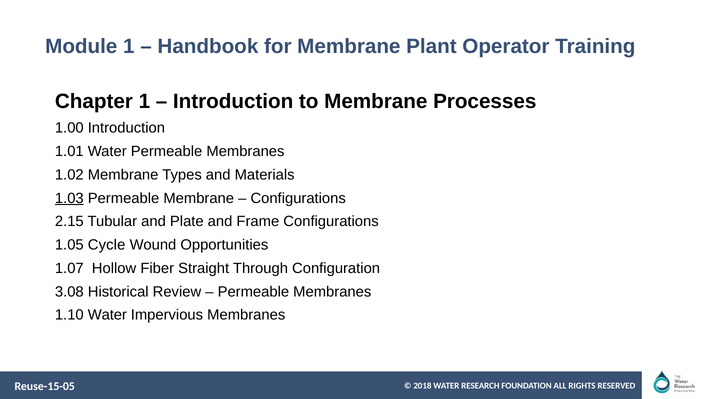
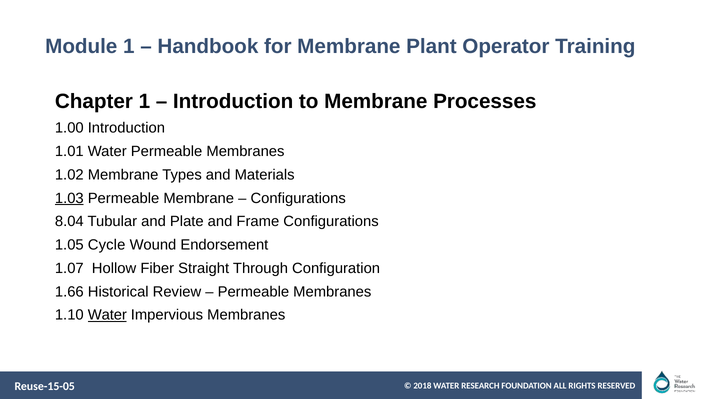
2.15: 2.15 -> 8.04
Opportunities: Opportunities -> Endorsement
3.08: 3.08 -> 1.66
Water at (107, 315) underline: none -> present
